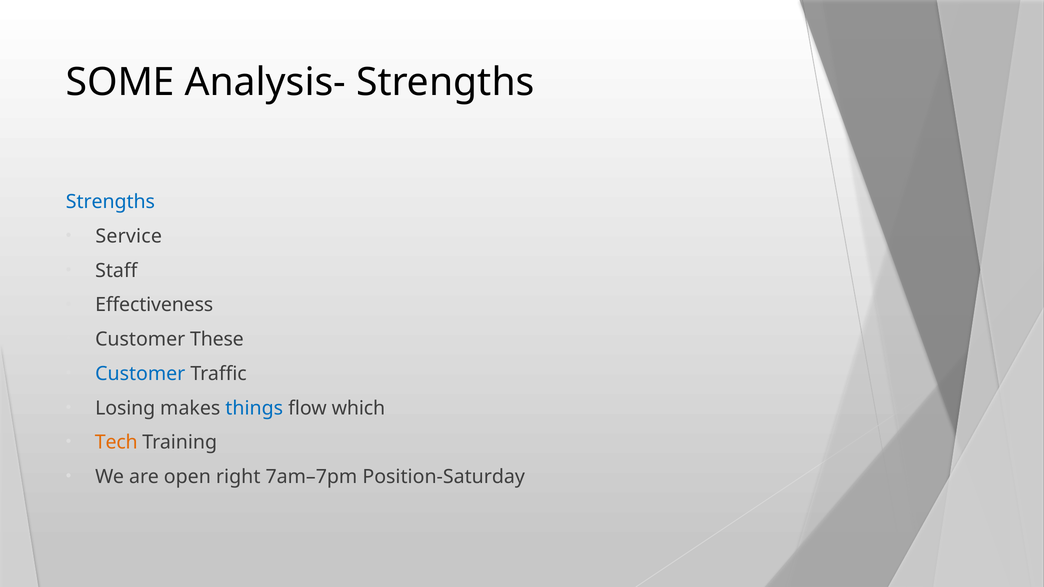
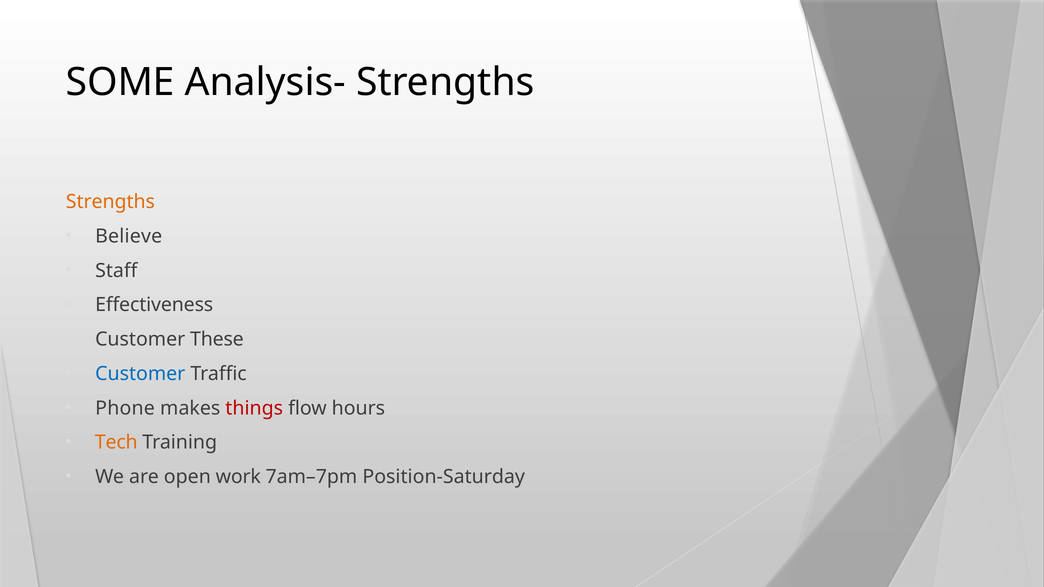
Strengths at (110, 202) colour: blue -> orange
Service: Service -> Believe
Losing: Losing -> Phone
things colour: blue -> red
which: which -> hours
right: right -> work
